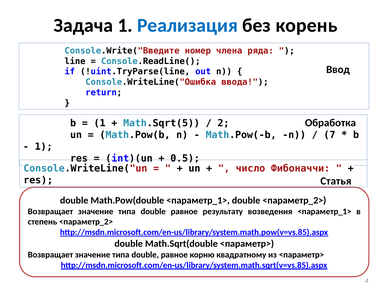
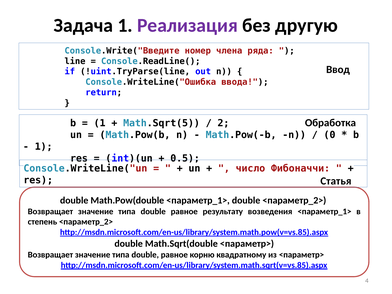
Реализация colour: blue -> purple
корень: корень -> другую
7: 7 -> 0
